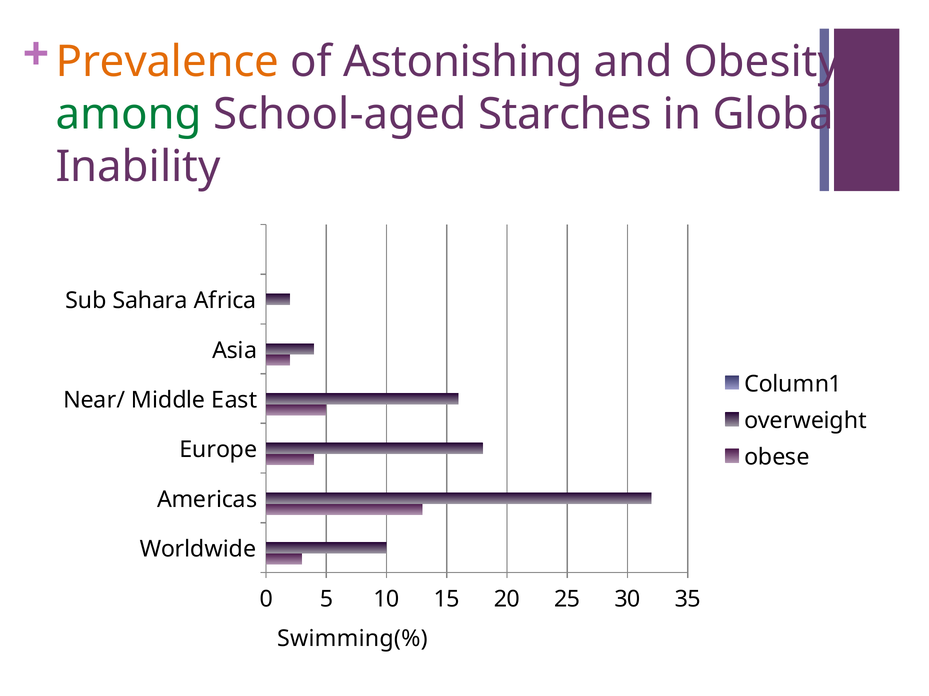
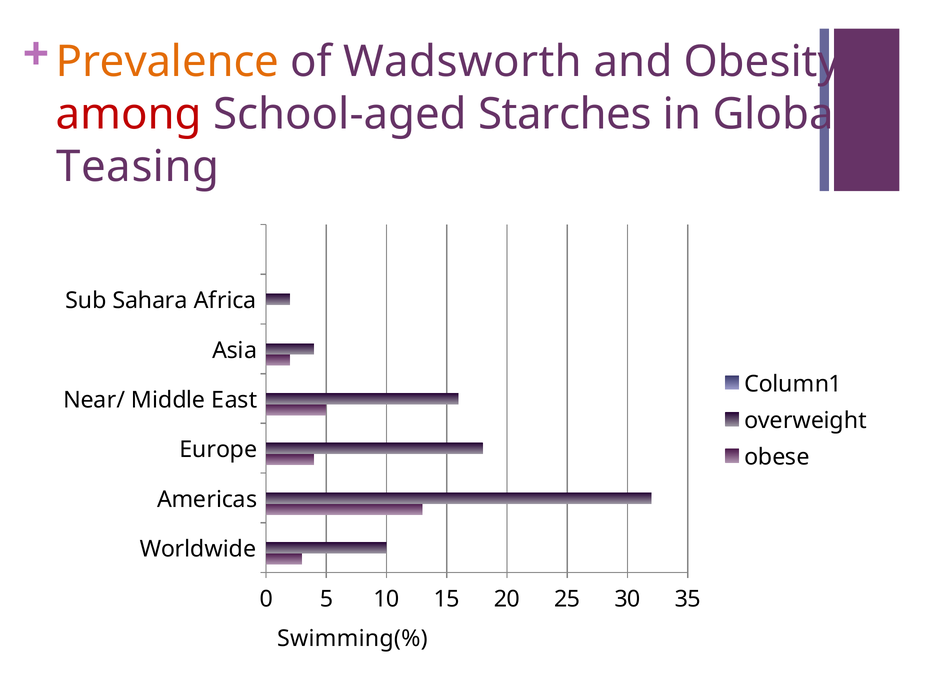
Astonishing: Astonishing -> Wadsworth
among colour: green -> red
Inability: Inability -> Teasing
